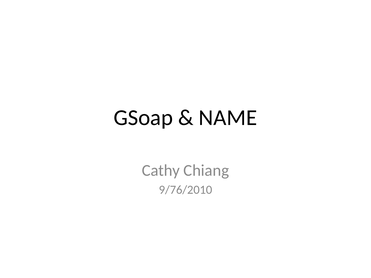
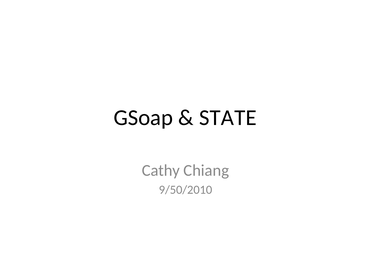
NAME: NAME -> STATE
9/76/2010: 9/76/2010 -> 9/50/2010
